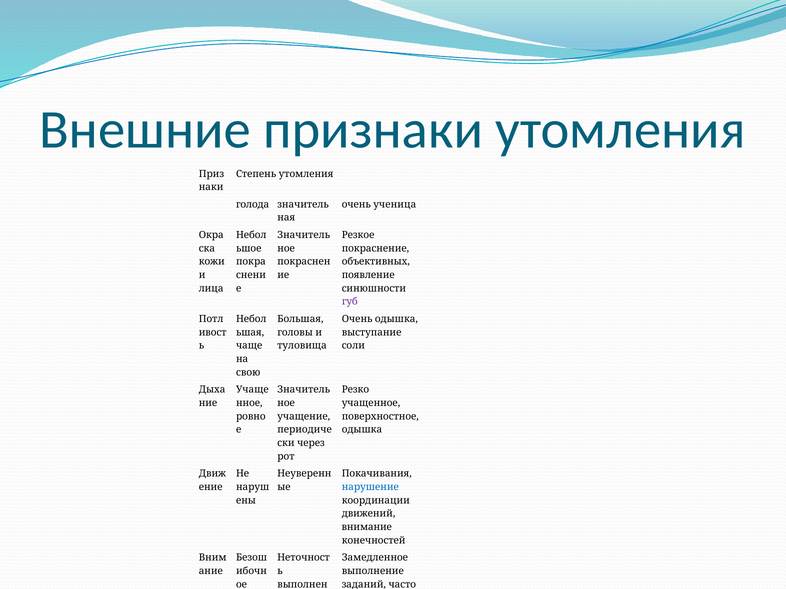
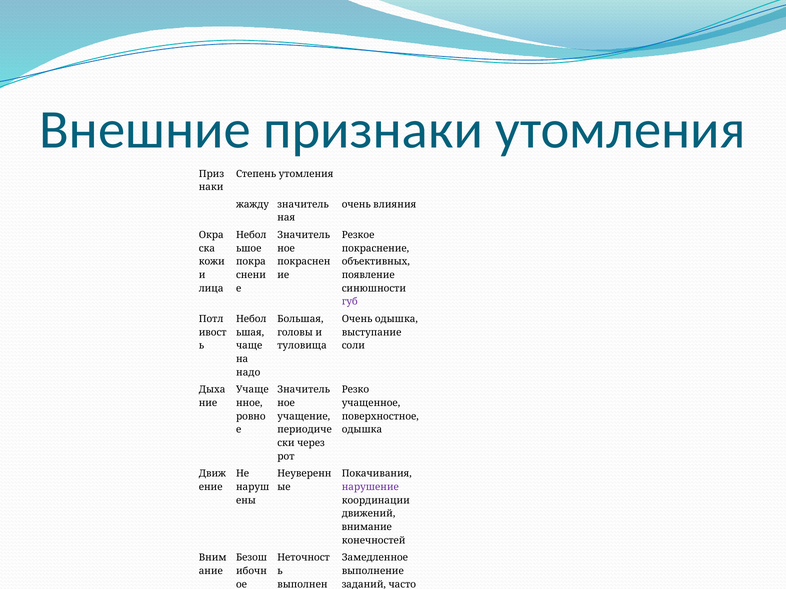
голода: голода -> жажду
ученица: ученица -> влияния
свою: свою -> надо
нарушение colour: blue -> purple
